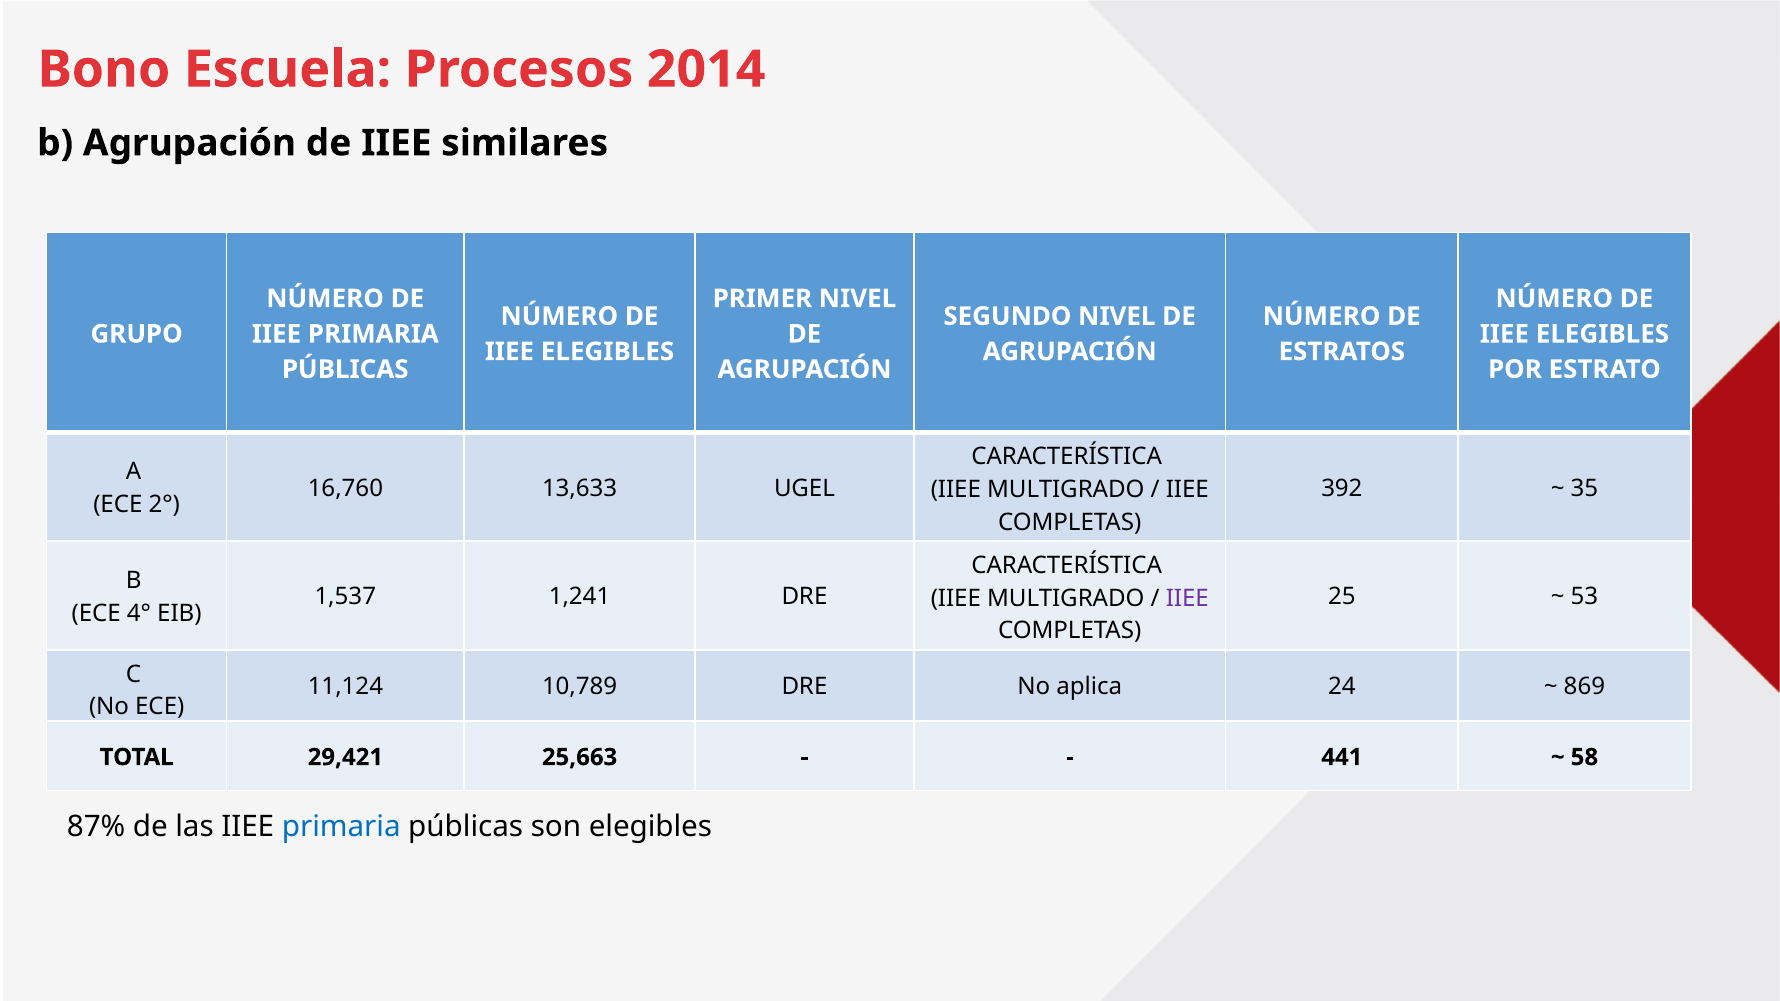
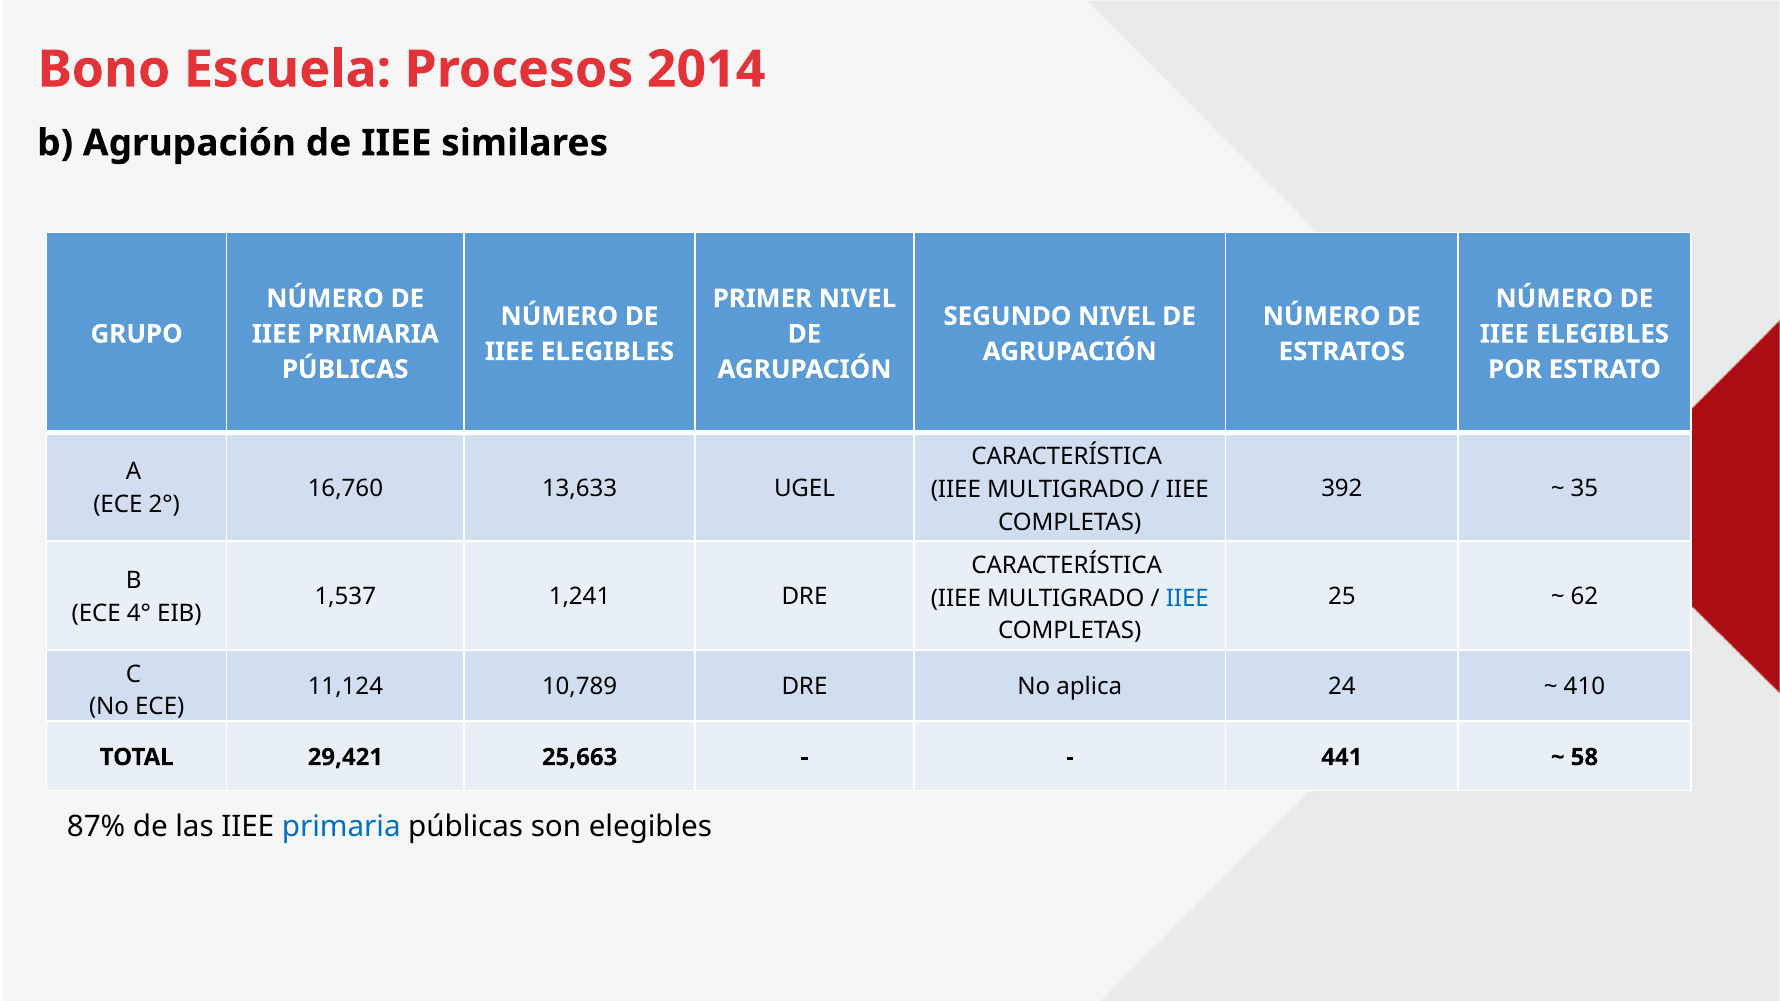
53: 53 -> 62
IIEE at (1187, 598) colour: purple -> blue
869: 869 -> 410
